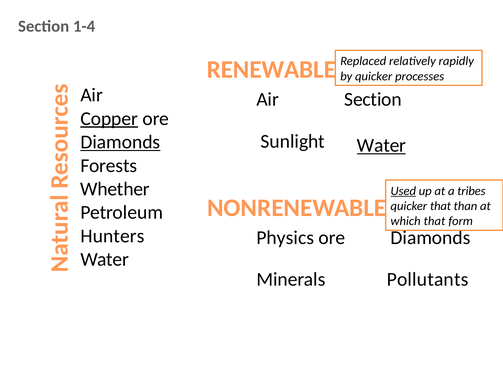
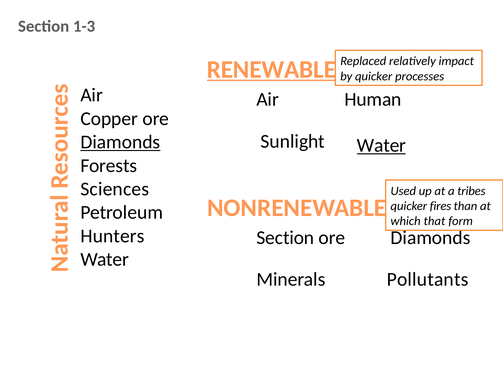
1-4: 1-4 -> 1-3
rapidly: rapidly -> impact
RENEWABLE underline: none -> present
Section at (373, 99): Section -> Human
Copper underline: present -> none
Whether: Whether -> Sciences
Used underline: present -> none
quicker that: that -> fires
Physics at (285, 238): Physics -> Section
